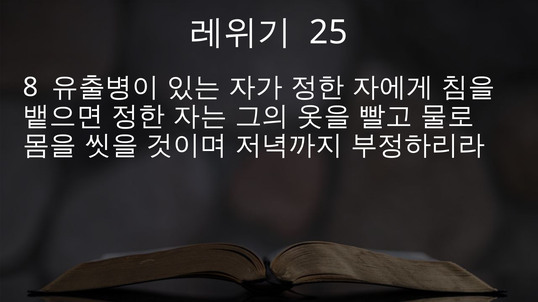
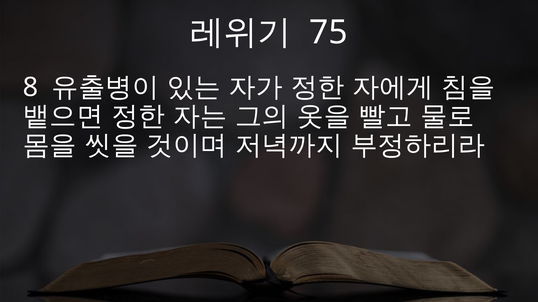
25: 25 -> 75
